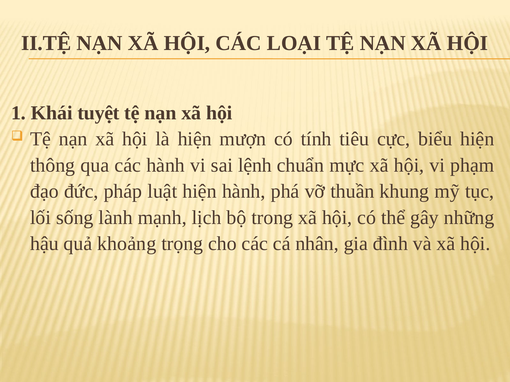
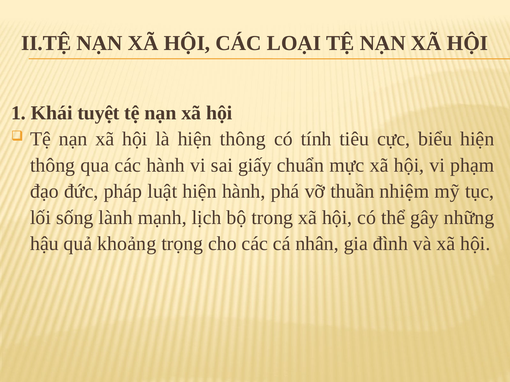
là hiện mượn: mượn -> thông
lệnh: lệnh -> giấy
khung: khung -> nhiệm
